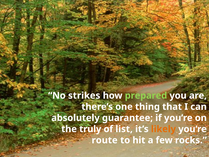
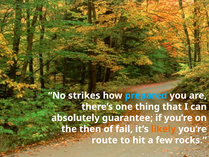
prepared colour: light green -> light blue
truly: truly -> then
list: list -> fail
